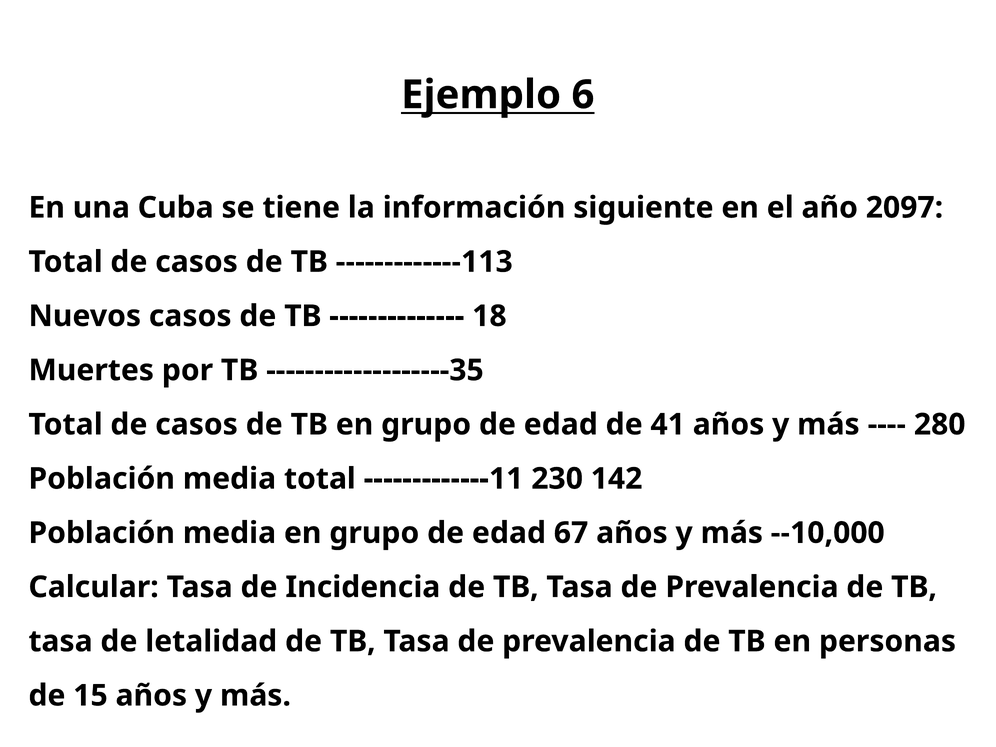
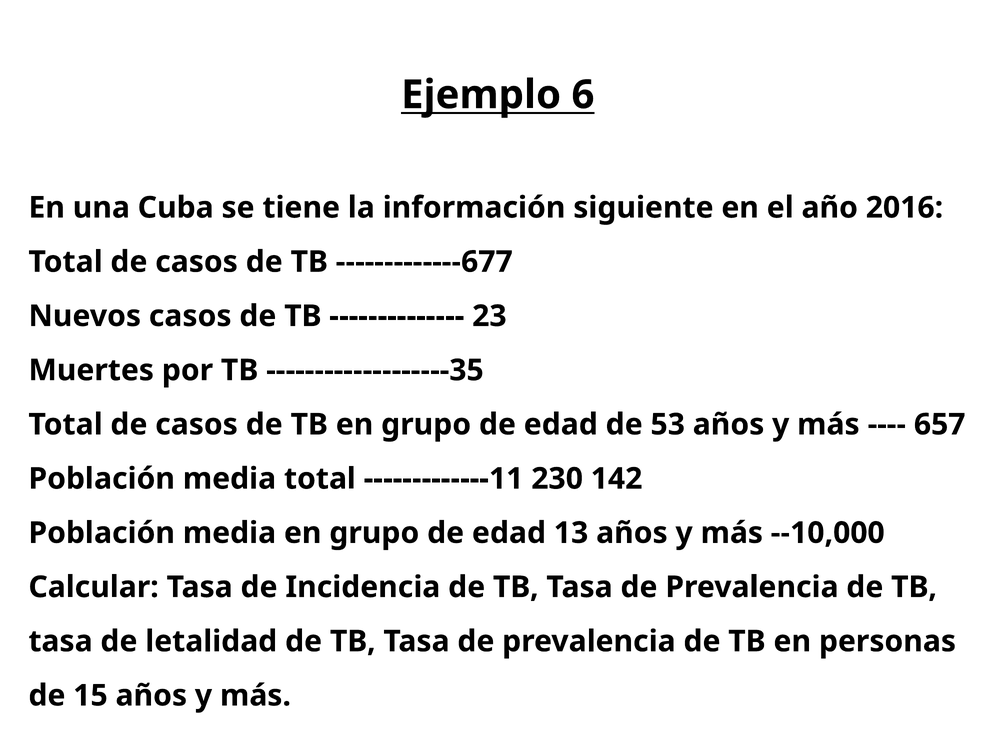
2097: 2097 -> 2016
-------------113: -------------113 -> -------------677
18: 18 -> 23
41: 41 -> 53
280: 280 -> 657
67: 67 -> 13
